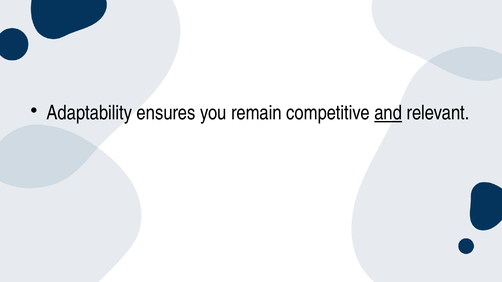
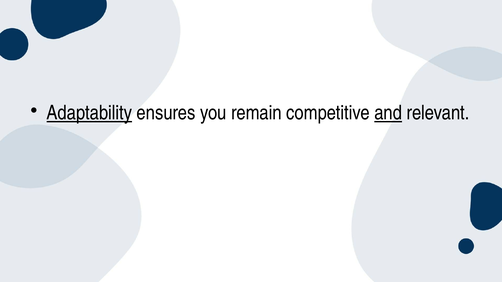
Adaptability underline: none -> present
